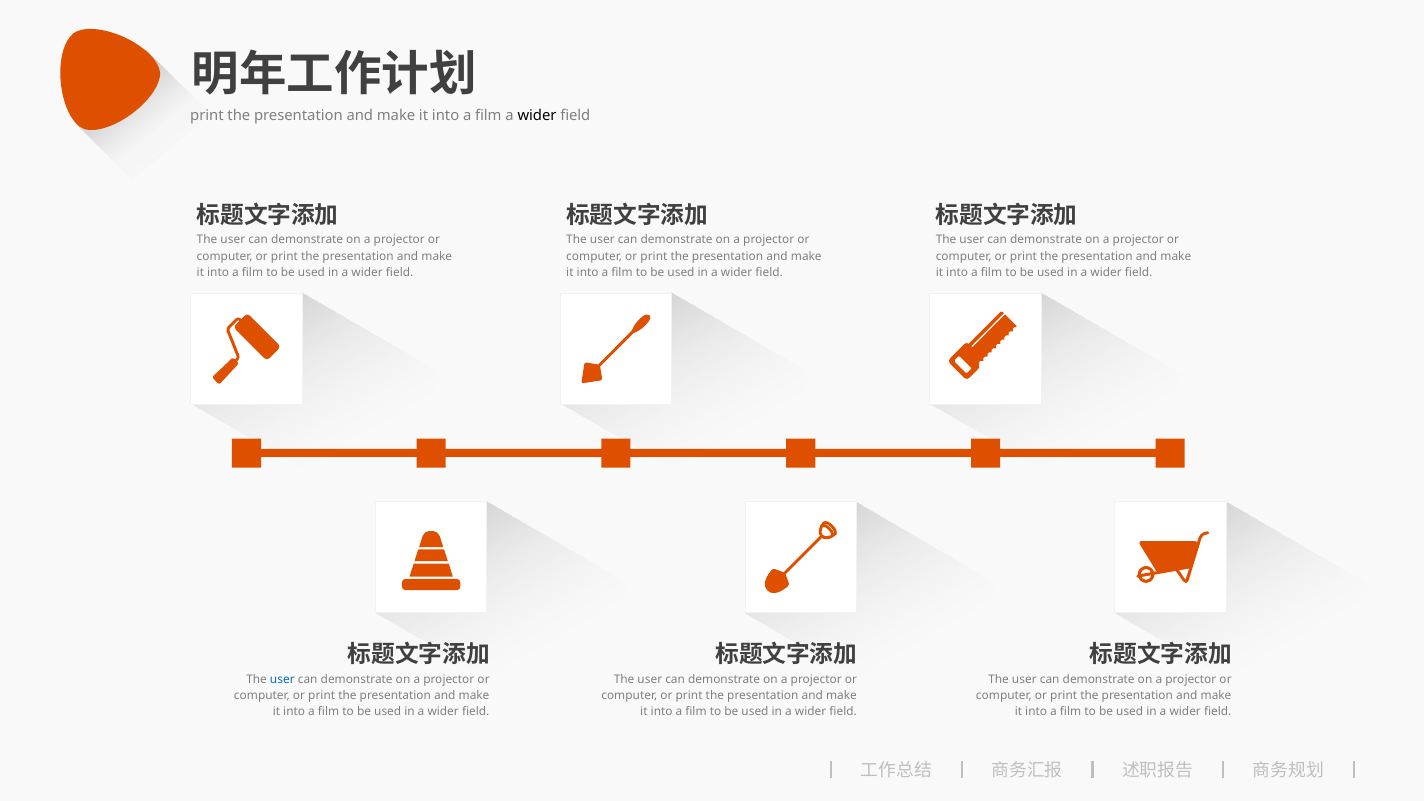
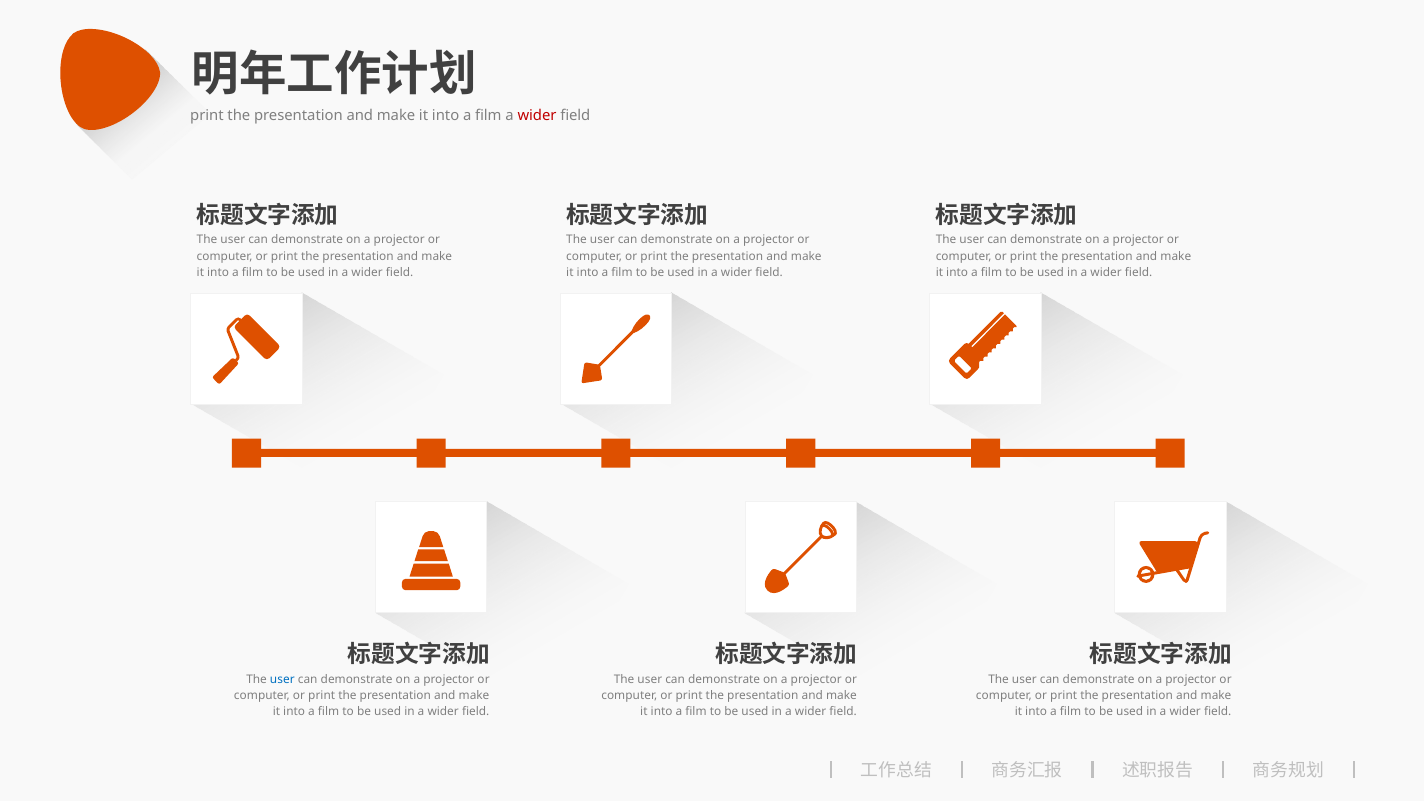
wider at (537, 115) colour: black -> red
